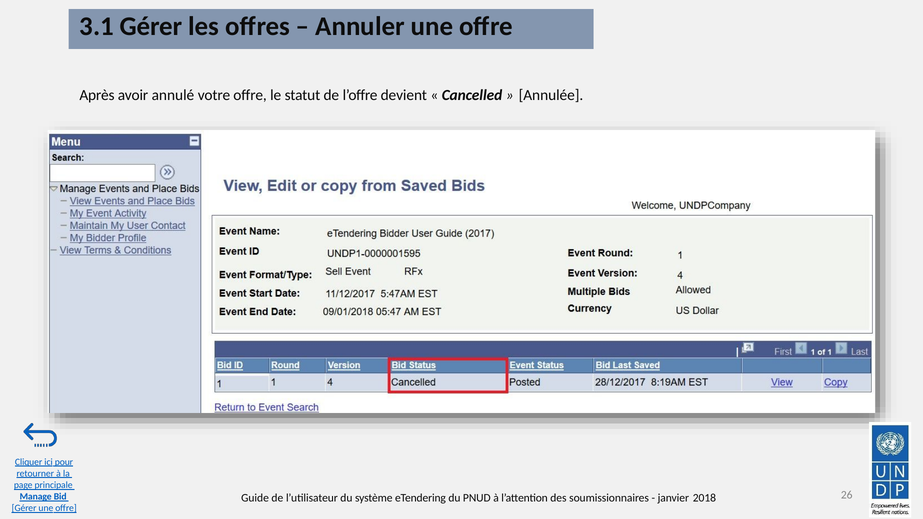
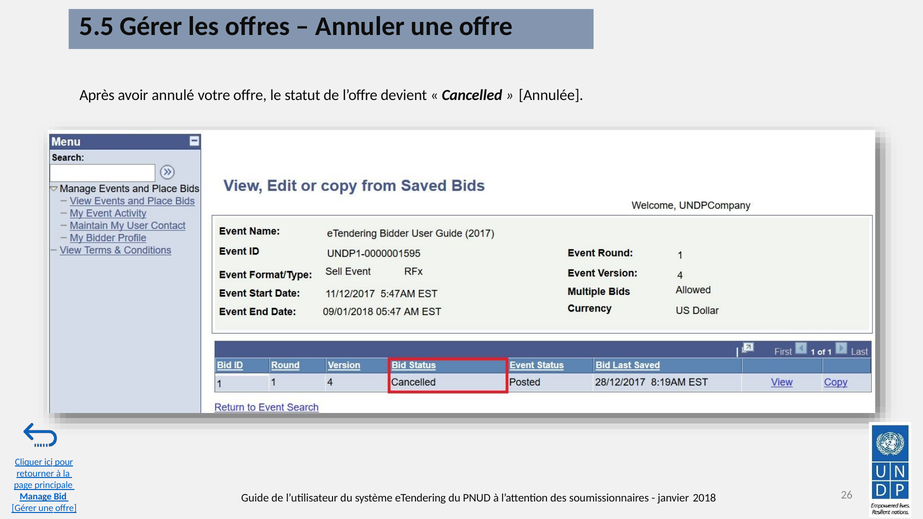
3.1: 3.1 -> 5.5
